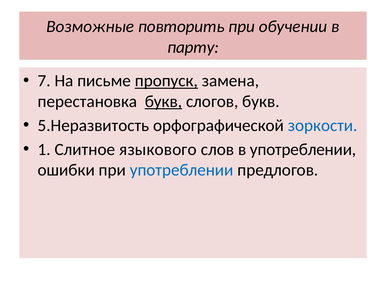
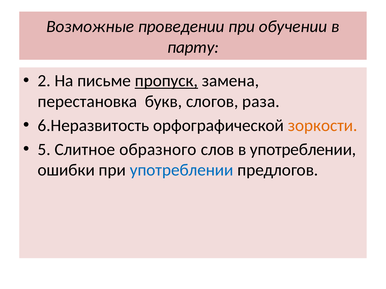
повторить: повторить -> проведении
7: 7 -> 2
букв at (163, 102) underline: present -> none
слогов букв: букв -> раза
5.Неразвитость: 5.Неразвитость -> 6.Неразвитость
зоркости colour: blue -> orange
1: 1 -> 5
языкового: языкового -> образного
